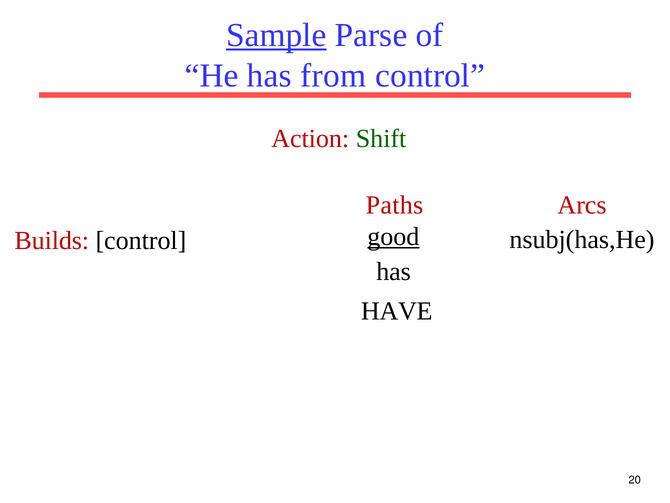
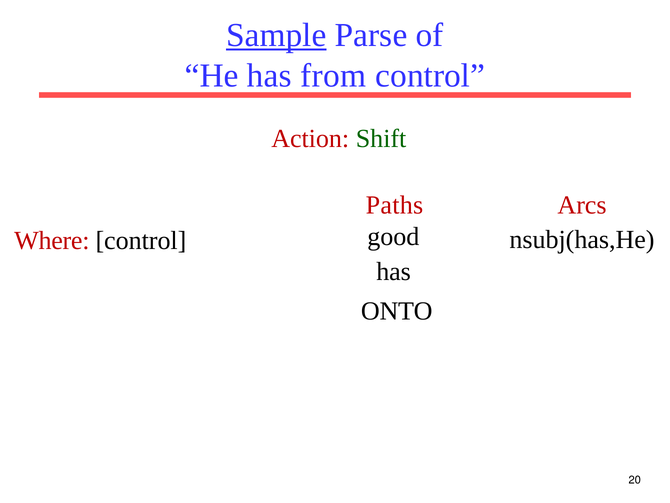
good underline: present -> none
Builds: Builds -> Where
HAVE: HAVE -> ONTO
